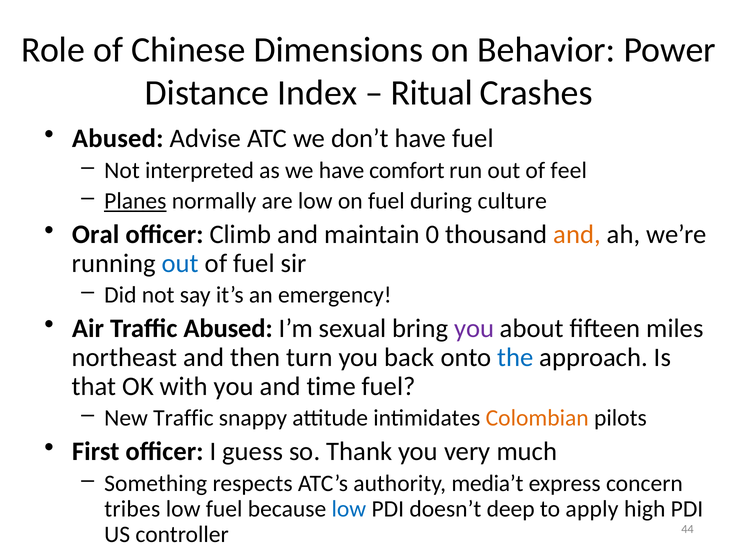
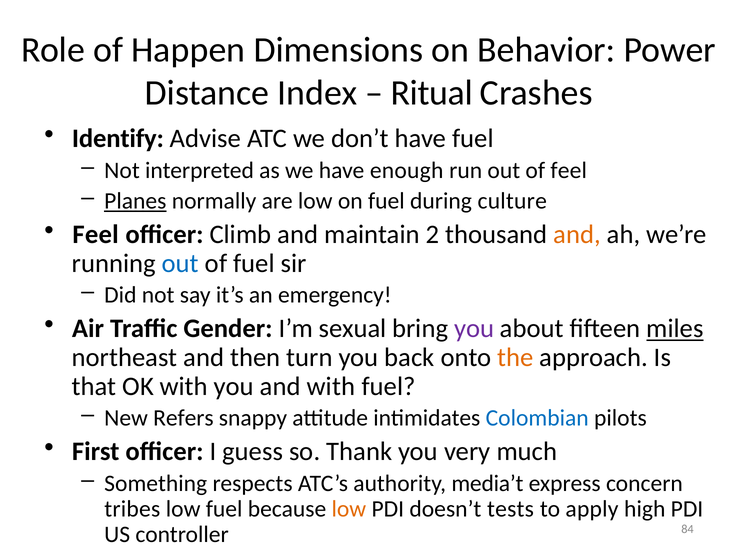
Chinese: Chinese -> Happen
Abused at (118, 138): Abused -> Identify
comfort: comfort -> enough
Oral at (96, 234): Oral -> Feel
0: 0 -> 2
Traffic Abused: Abused -> Gender
miles underline: none -> present
the colour: blue -> orange
and time: time -> with
New Traffic: Traffic -> Refers
Colombian colour: orange -> blue
low at (349, 509) colour: blue -> orange
deep: deep -> tests
44: 44 -> 84
